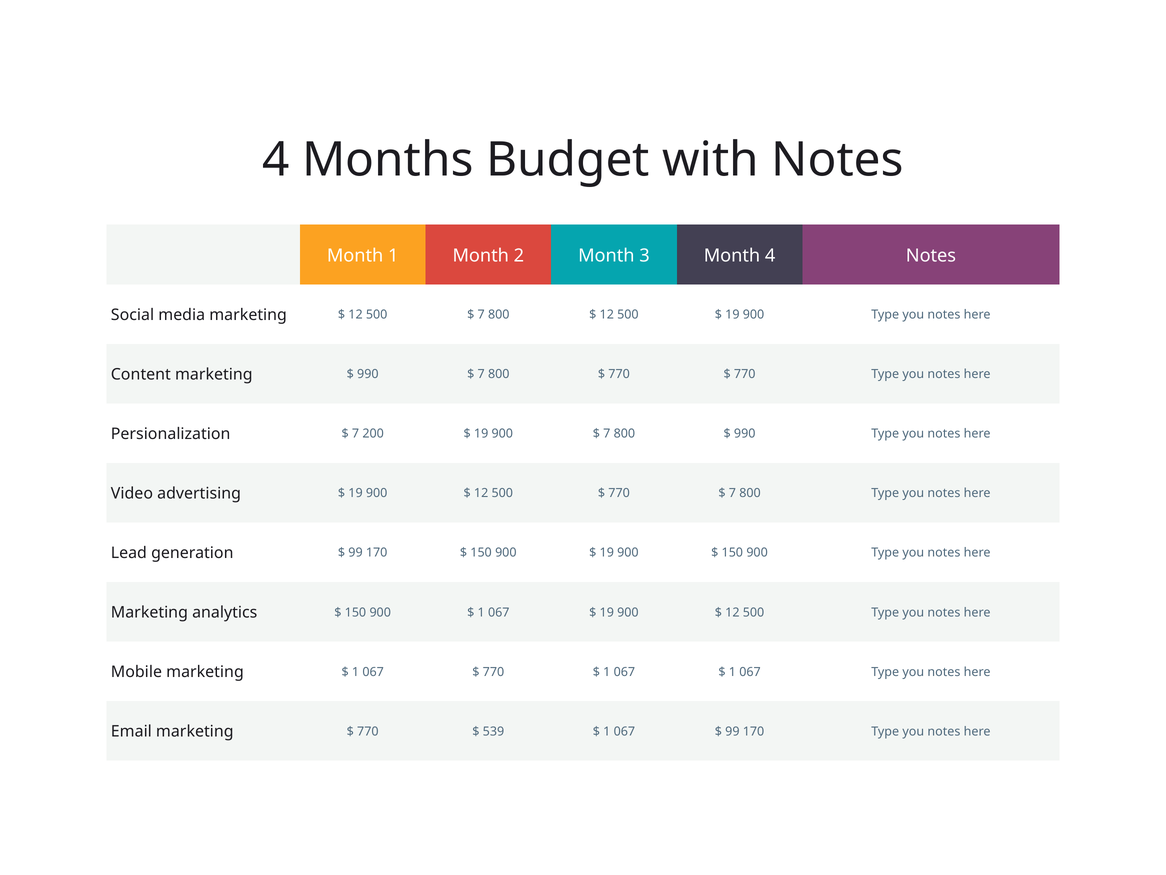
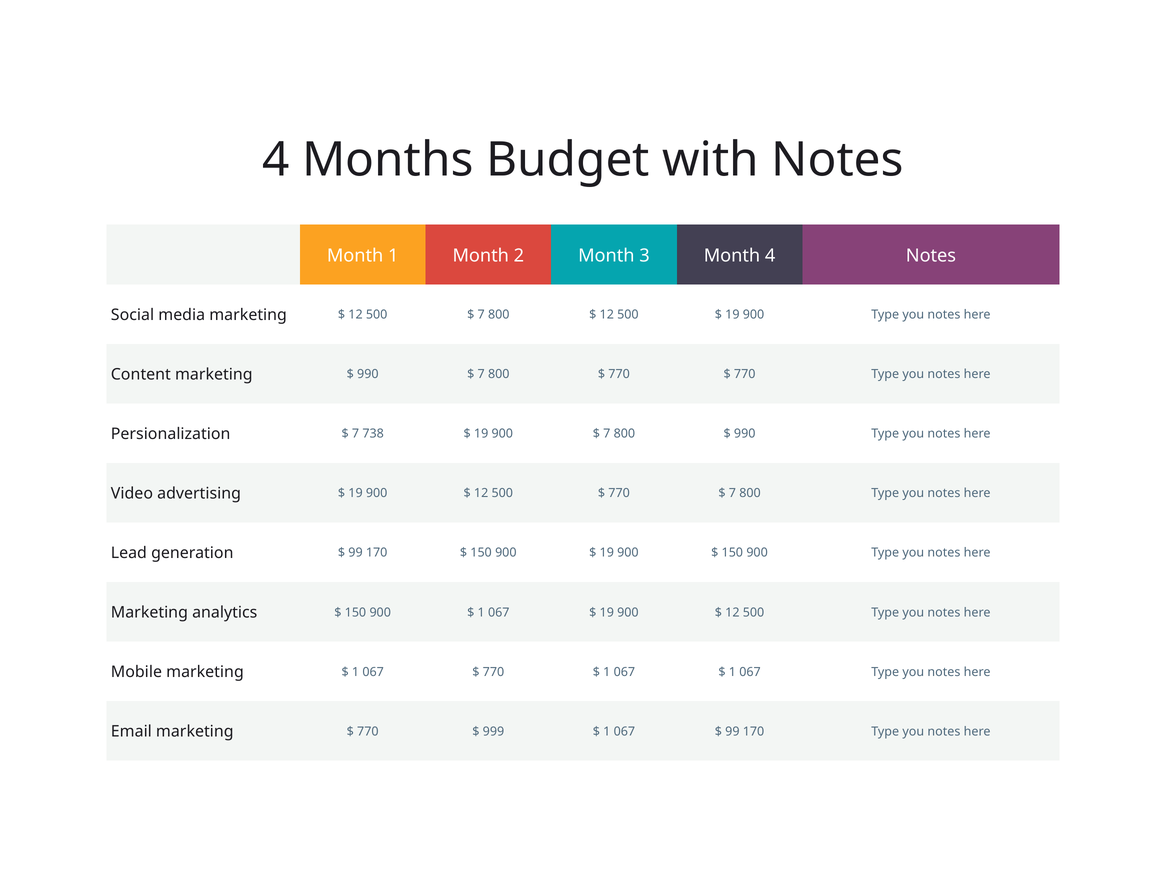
200: 200 -> 738
539: 539 -> 999
